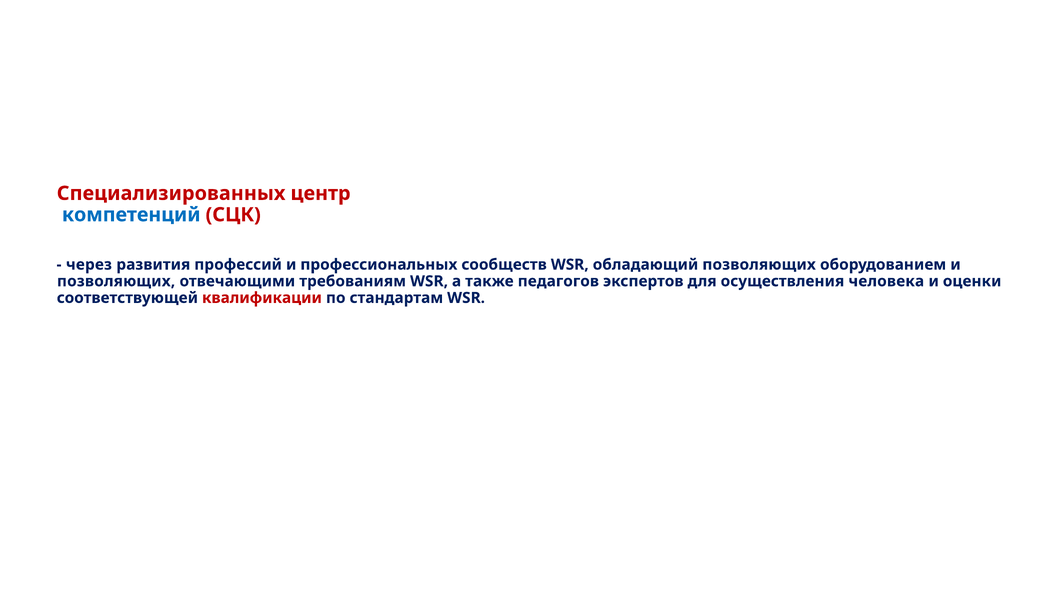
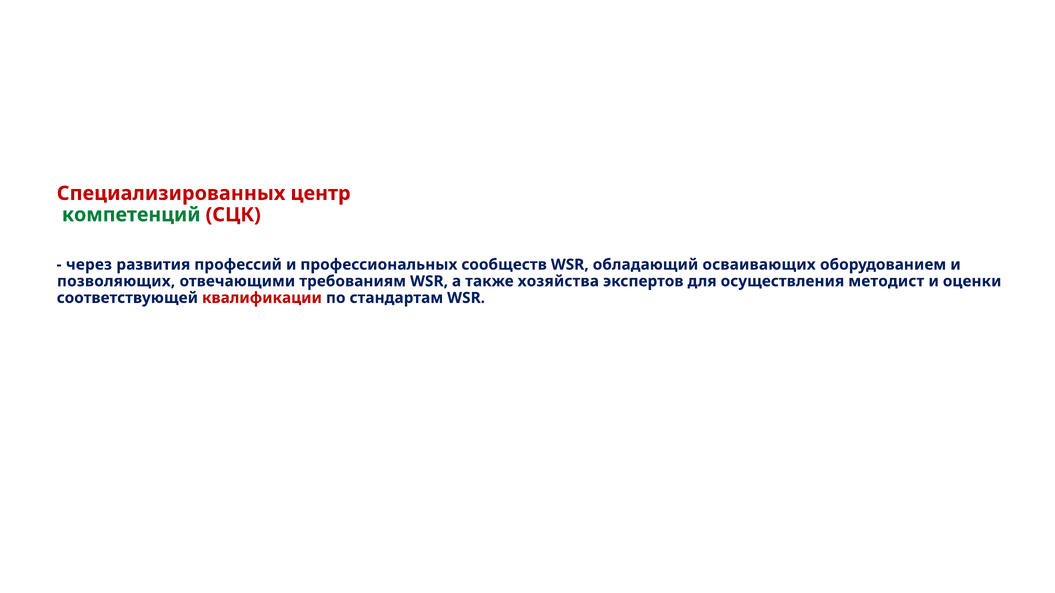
компетенций colour: blue -> green
обладающий позволяющих: позволяющих -> осваивающих
педагогов: педагогов -> хозяйства
человека: человека -> методист
